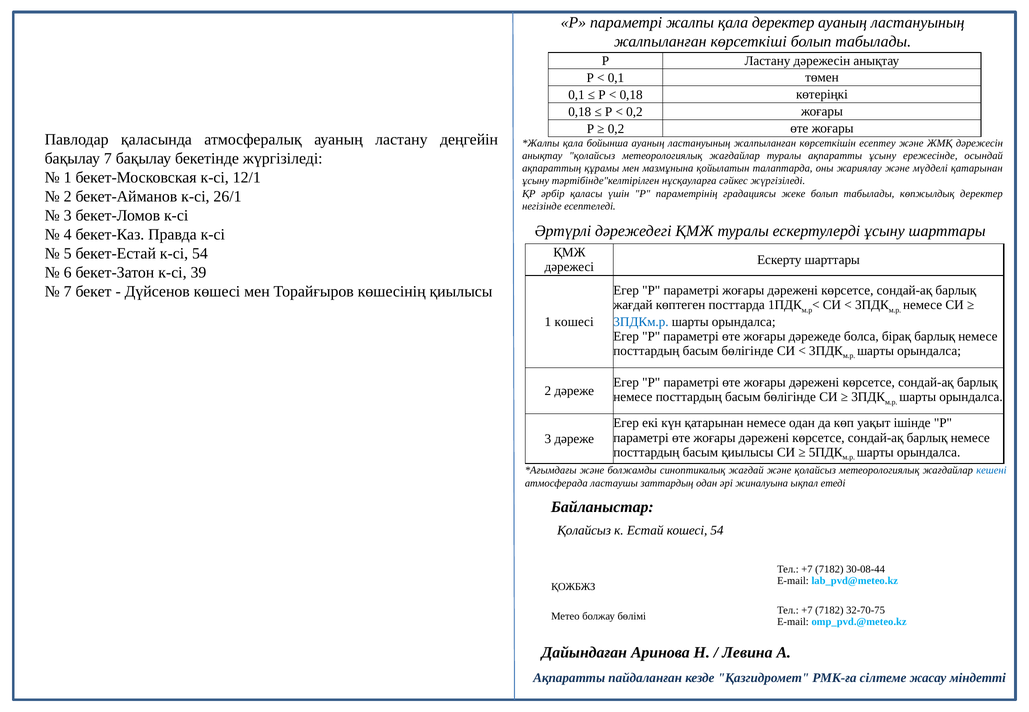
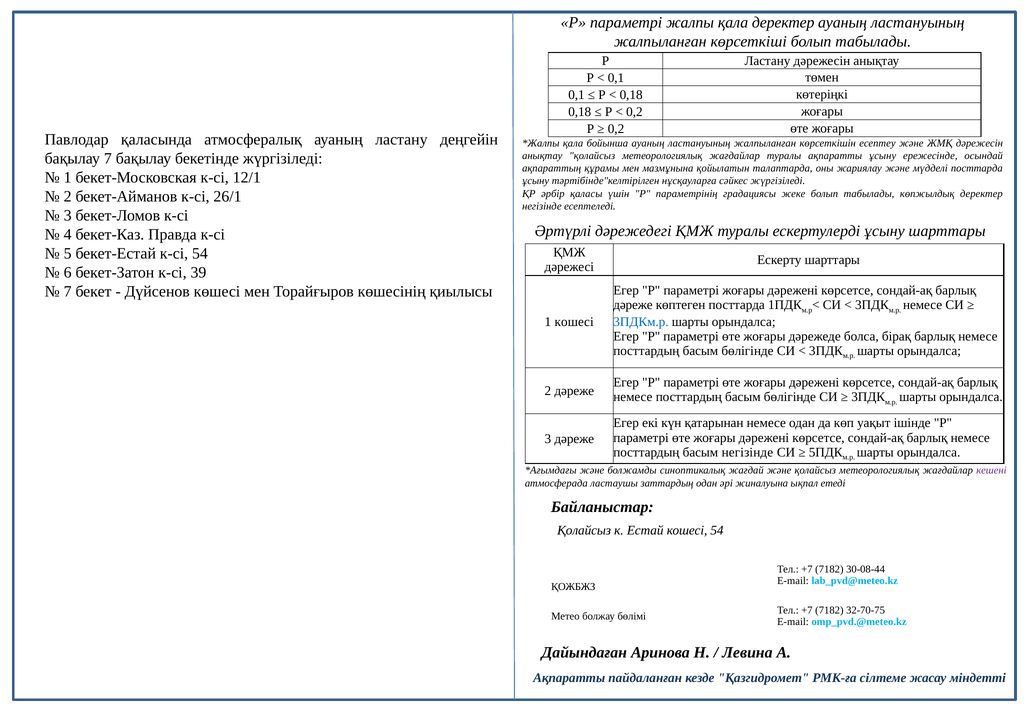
мүдделі қатарынан: қатарынан -> посттарда
жағдай at (633, 305): жағдай -> дәреже
басым қиылысы: қиылысы -> негізінде
кешені colour: blue -> purple
